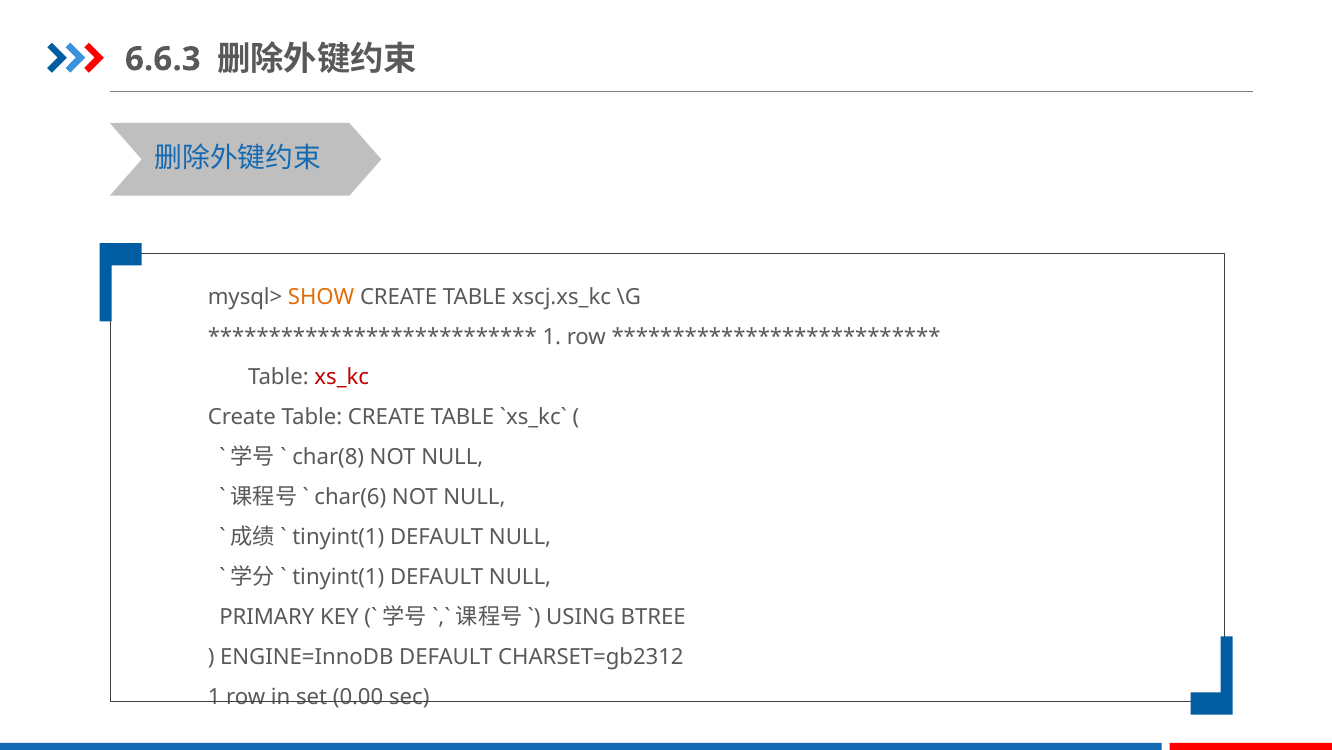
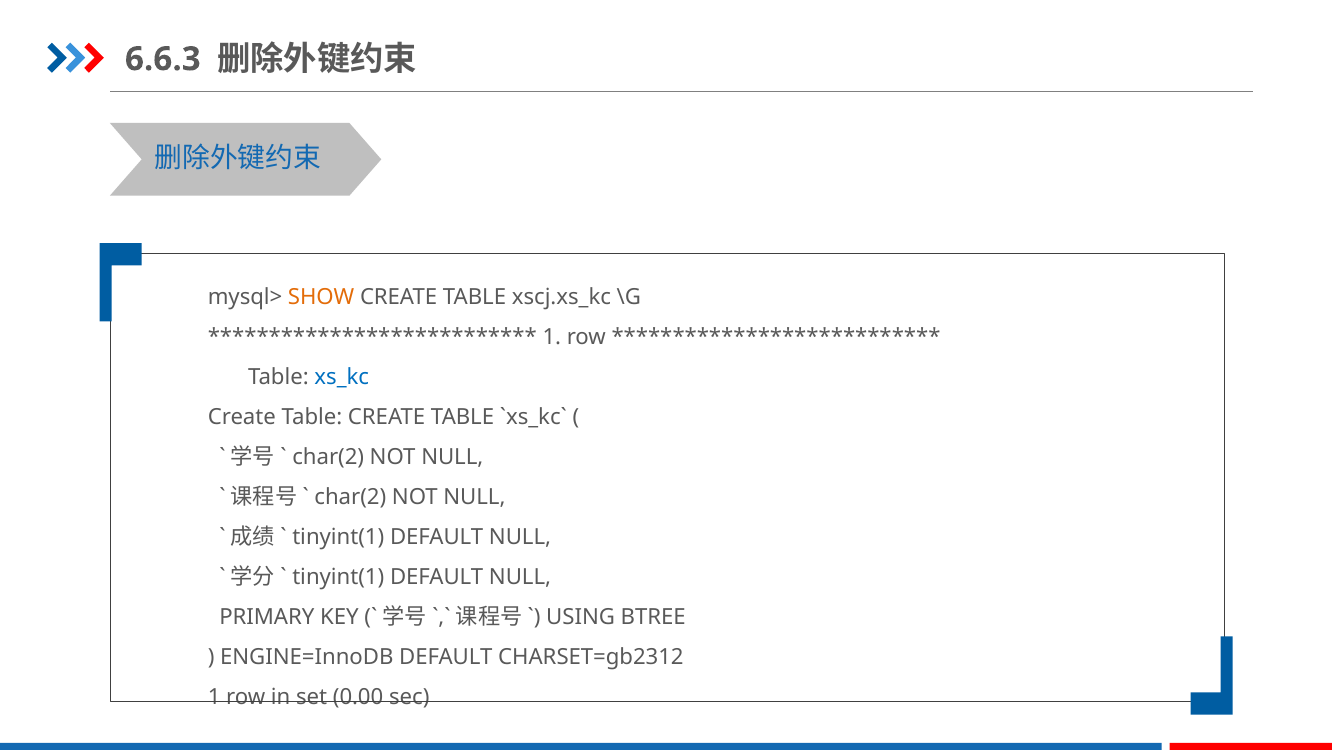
xs_kc colour: red -> blue
char(8 at (328, 457): char(8 -> char(2
char(6 at (350, 497): char(6 -> char(2
